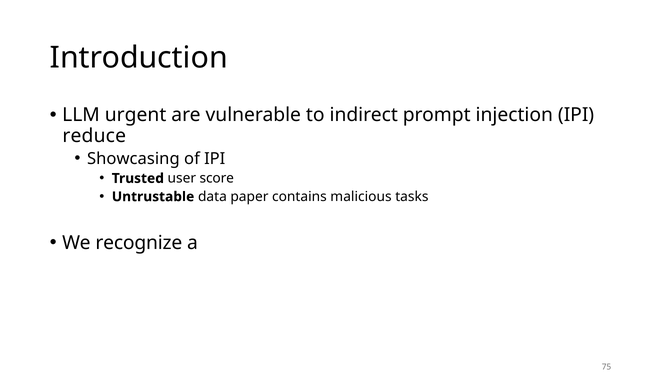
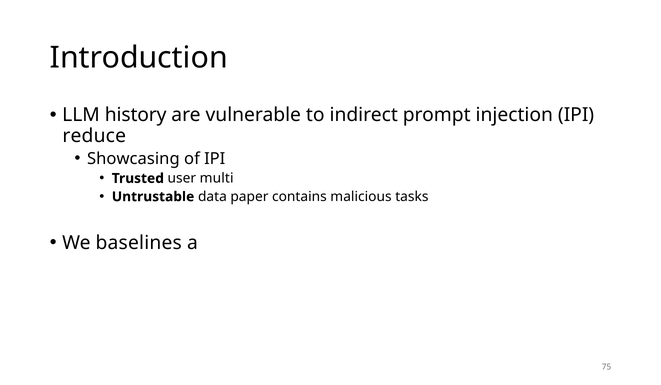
urgent: urgent -> history
score: score -> multi
recognize: recognize -> baselines
